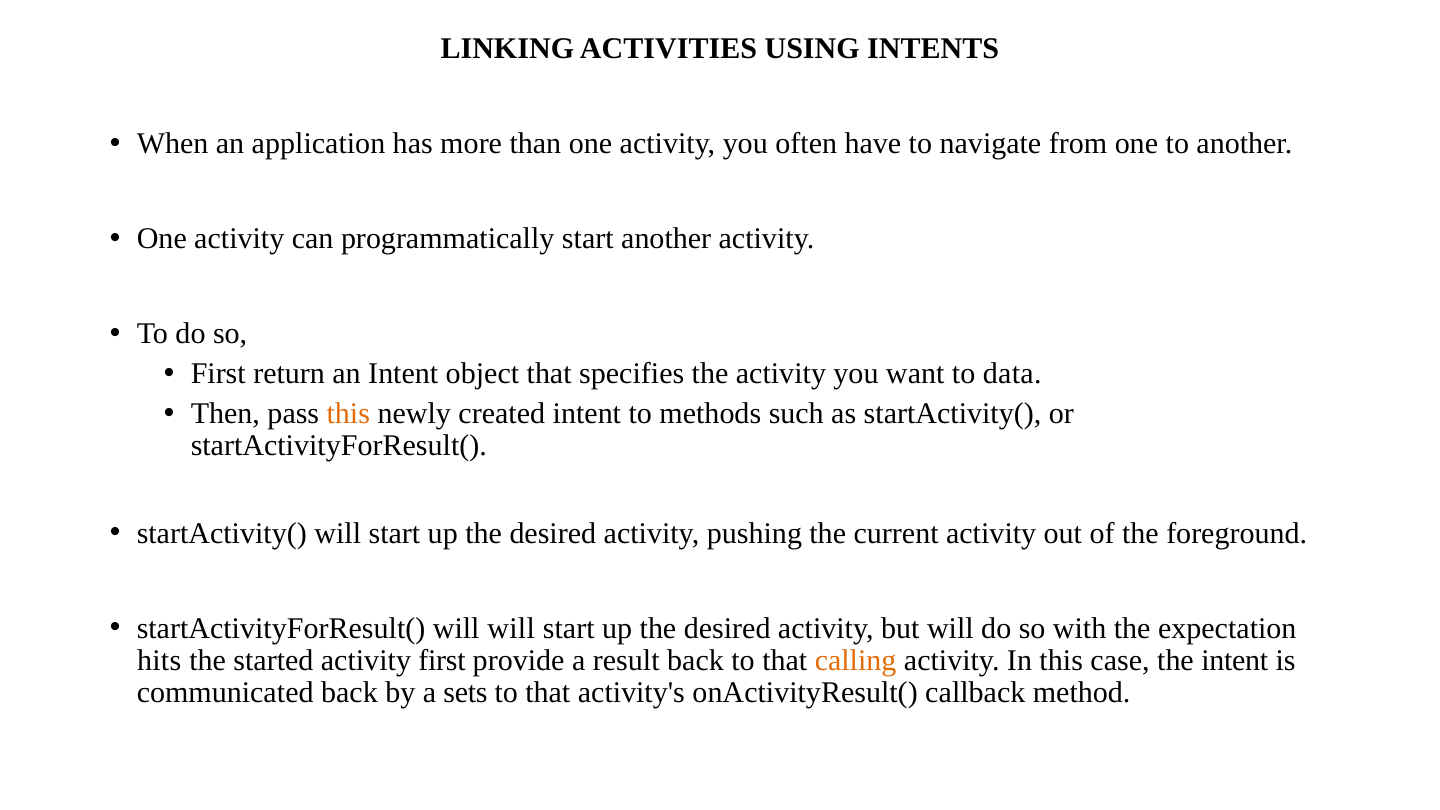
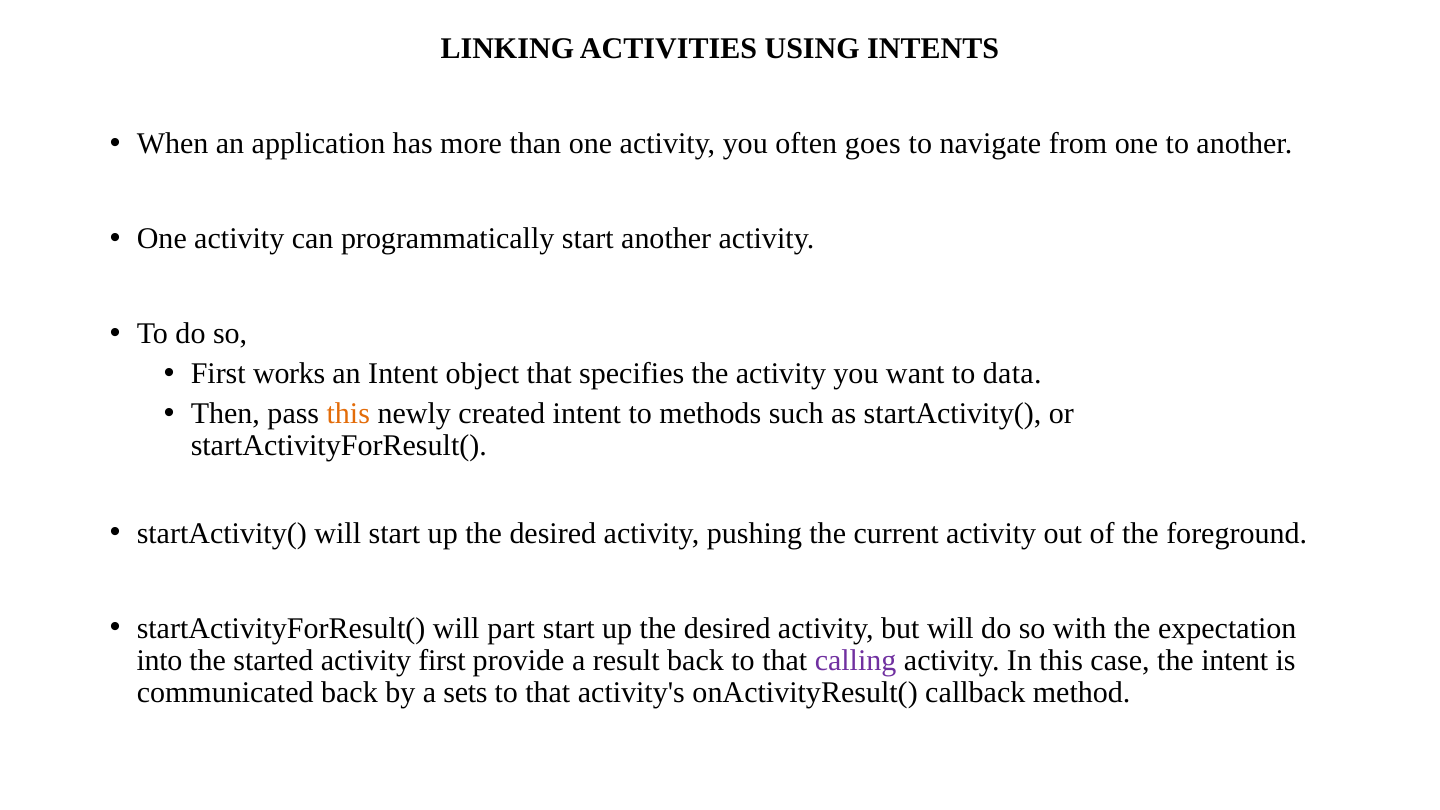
have: have -> goes
return: return -> works
will will: will -> part
hits: hits -> into
calling colour: orange -> purple
